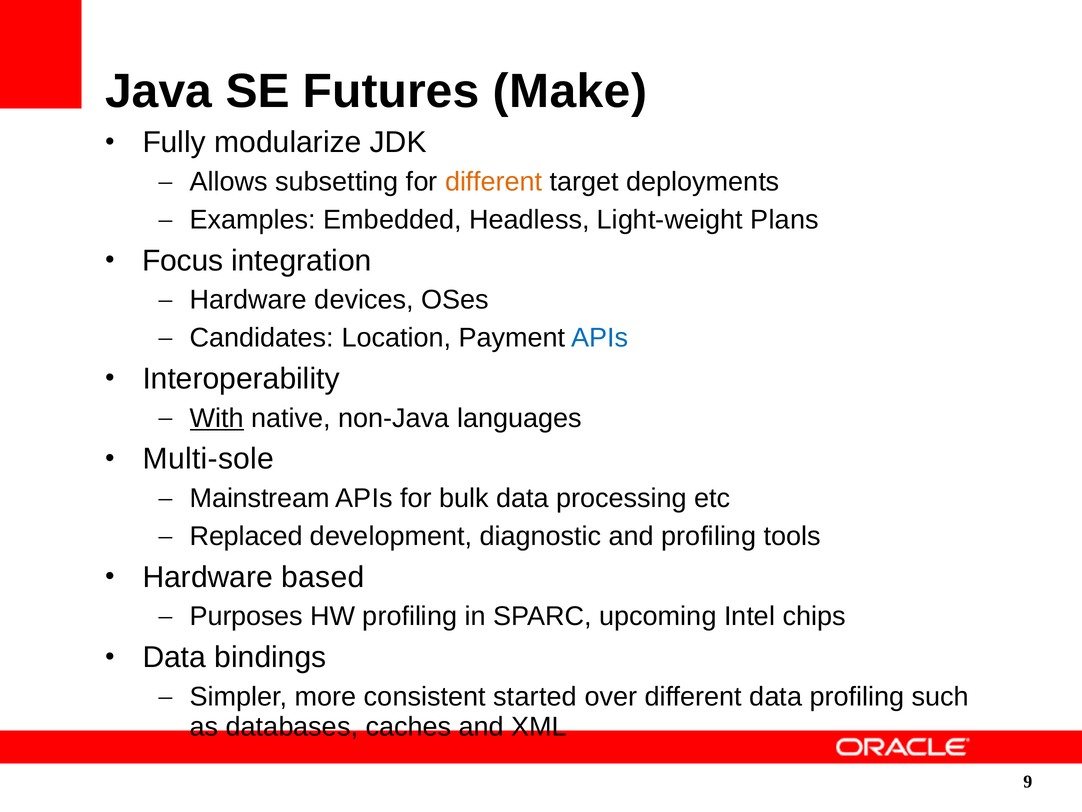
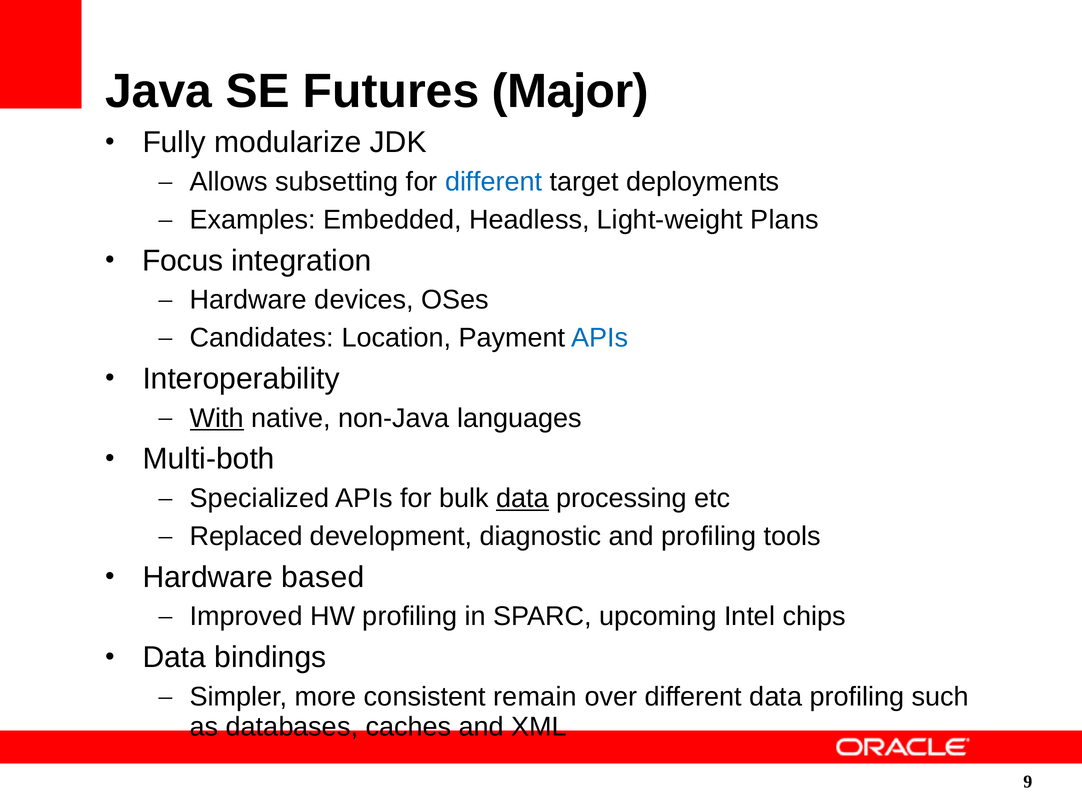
Make: Make -> Major
different at (494, 182) colour: orange -> blue
Multi-sole: Multi-sole -> Multi-both
Mainstream: Mainstream -> Specialized
data at (522, 498) underline: none -> present
Purposes: Purposes -> Improved
started: started -> remain
